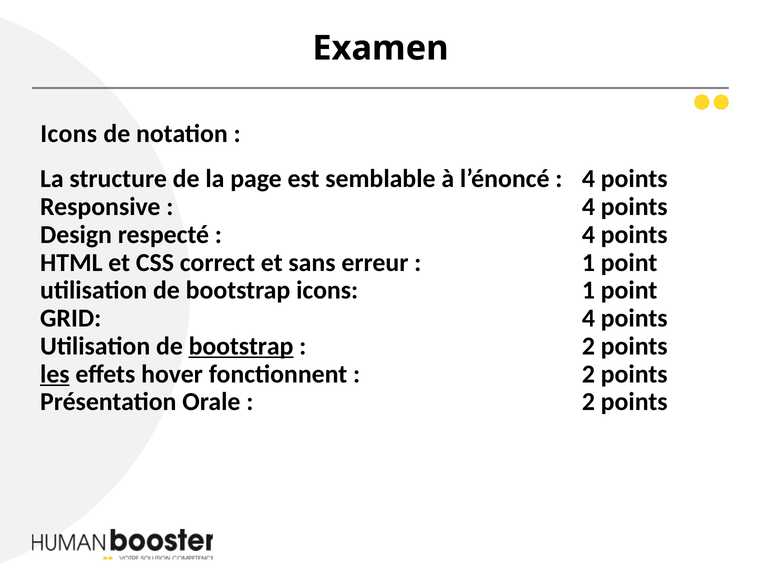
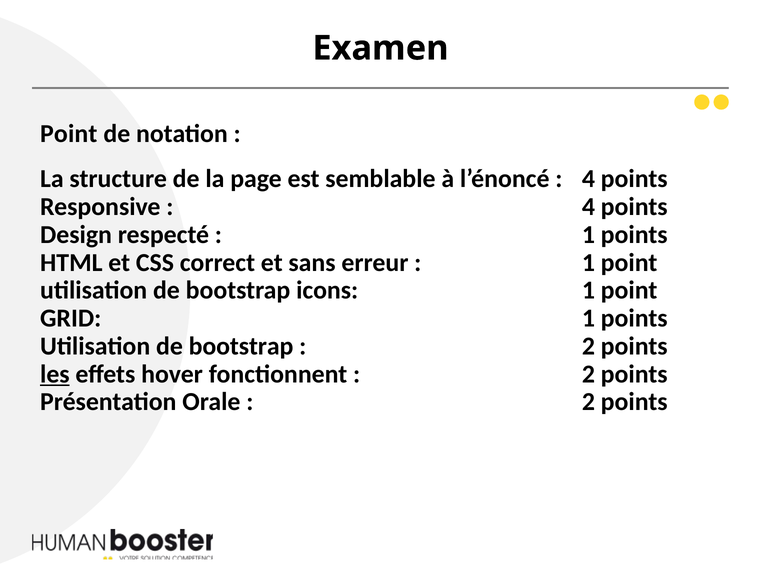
Icons at (69, 134): Icons -> Point
4 at (588, 235): 4 -> 1
GRID 4: 4 -> 1
bootstrap at (241, 346) underline: present -> none
